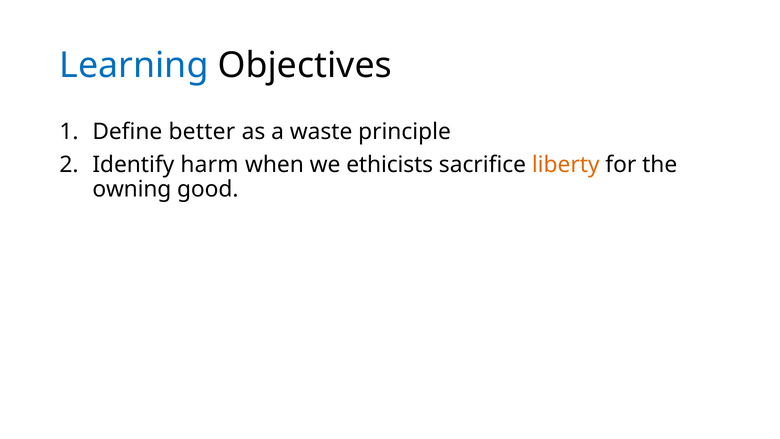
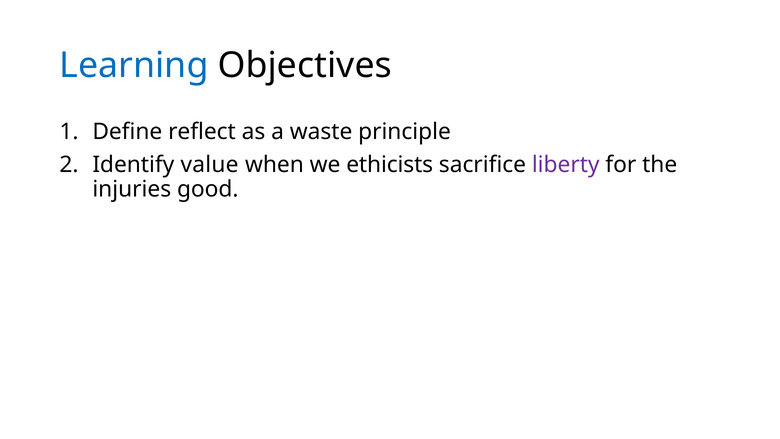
better: better -> reflect
harm: harm -> value
liberty colour: orange -> purple
owning: owning -> injuries
